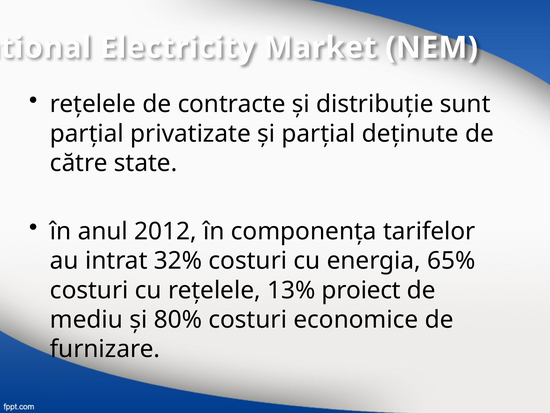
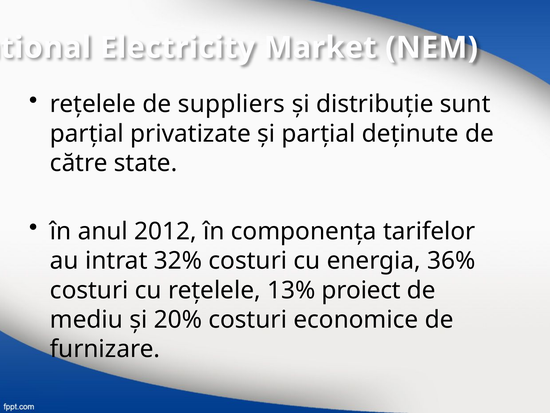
contracte: contracte -> suppliers
65%: 65% -> 36%
80%: 80% -> 20%
